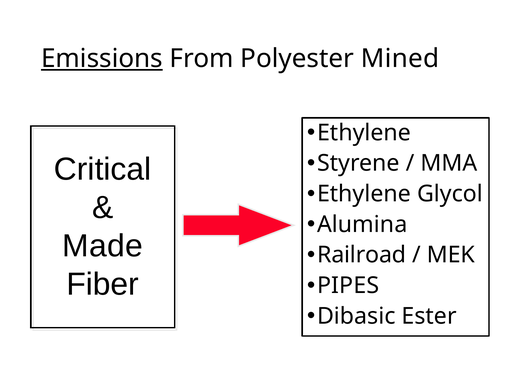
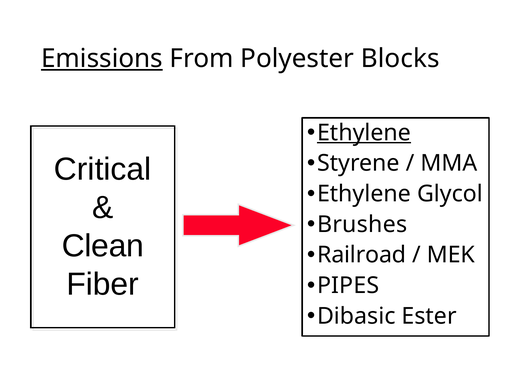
Mined: Mined -> Blocks
Ethylene at (364, 133) underline: none -> present
Alumina: Alumina -> Brushes
Made: Made -> Clean
